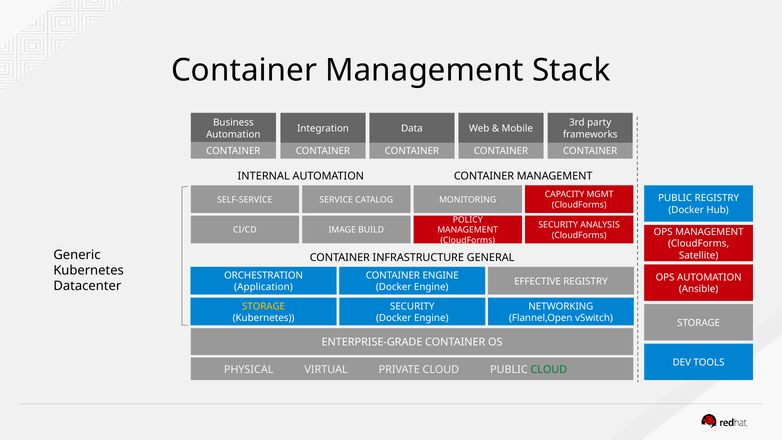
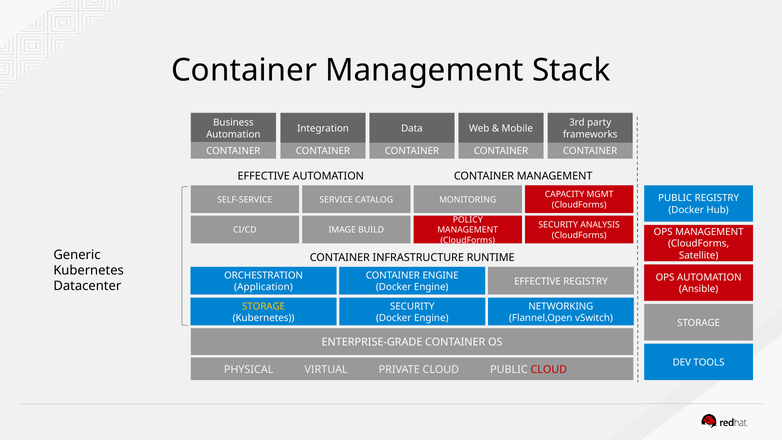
INTERNAL at (264, 176): INTERNAL -> EFFECTIVE
GENERAL: GENERAL -> RUNTIME
CLOUD at (549, 369) colour: green -> red
